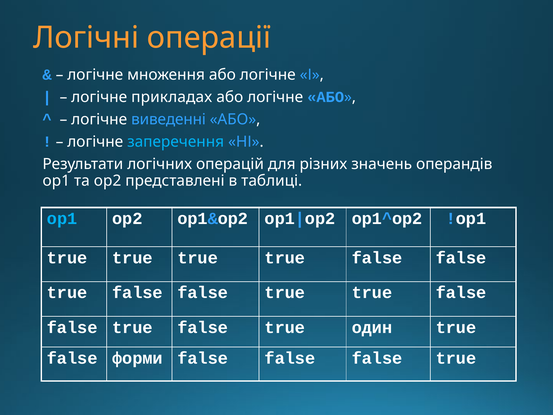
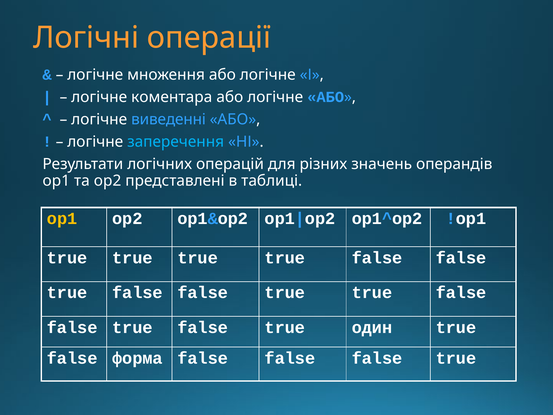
прикладах: прикладах -> коментара
op1 at (62, 219) colour: light blue -> yellow
форми: форми -> форма
